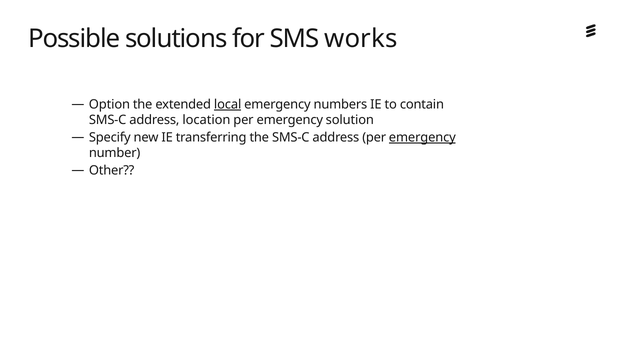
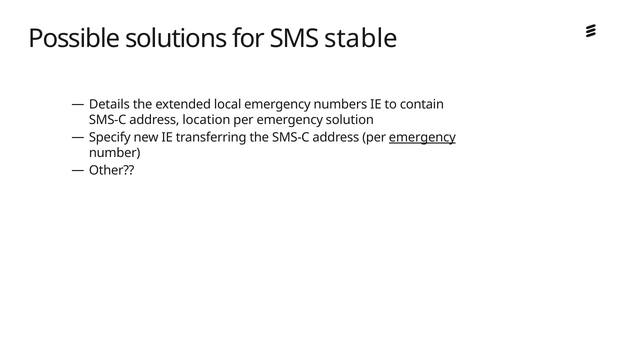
works: works -> stable
Option: Option -> Details
local underline: present -> none
